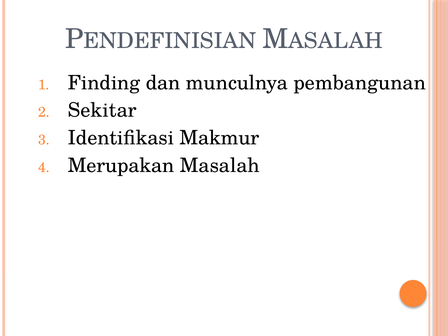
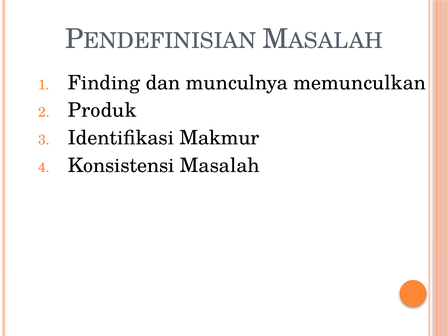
pembangunan: pembangunan -> memunculkan
Sekitar: Sekitar -> Produk
Merupakan: Merupakan -> Konsistensi
